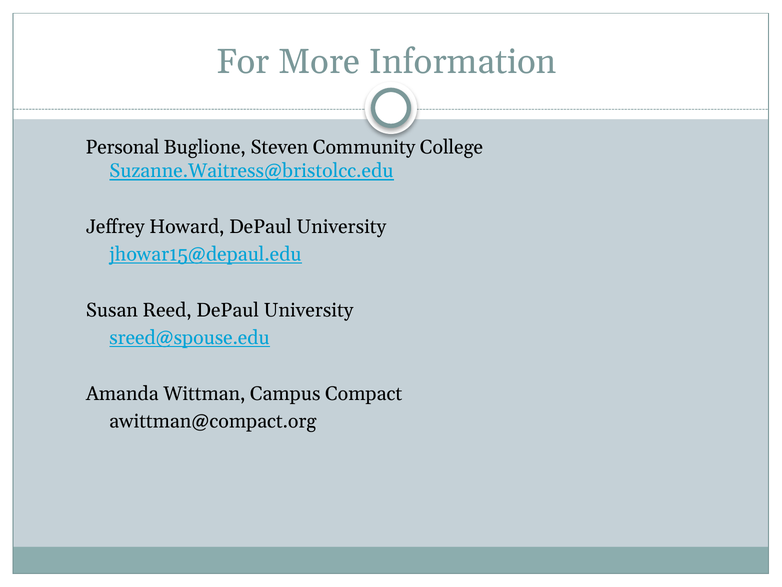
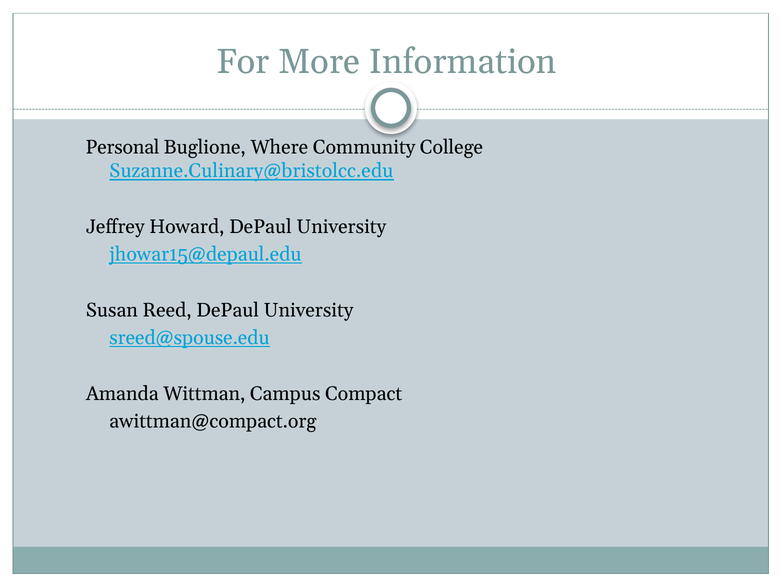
Steven: Steven -> Where
Suzanne.Waitress@bristolcc.edu: Suzanne.Waitress@bristolcc.edu -> Suzanne.Culinary@bristolcc.edu
